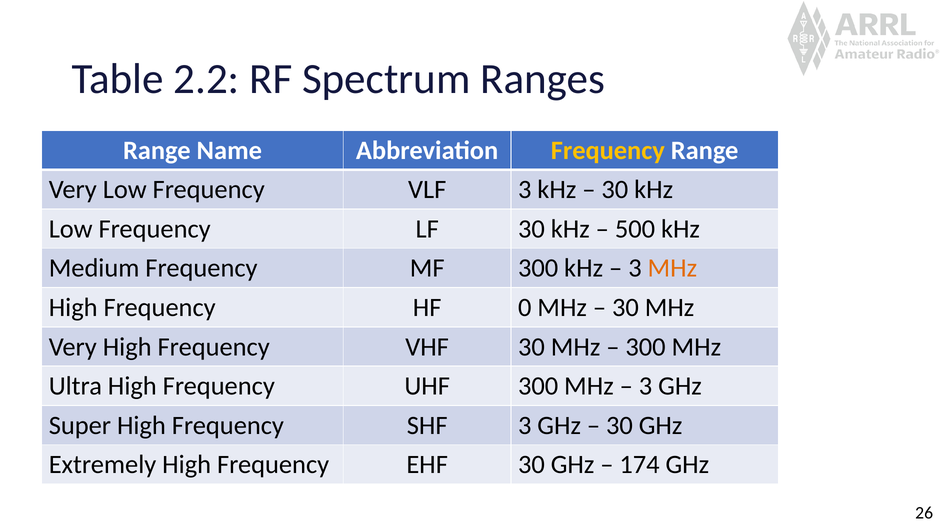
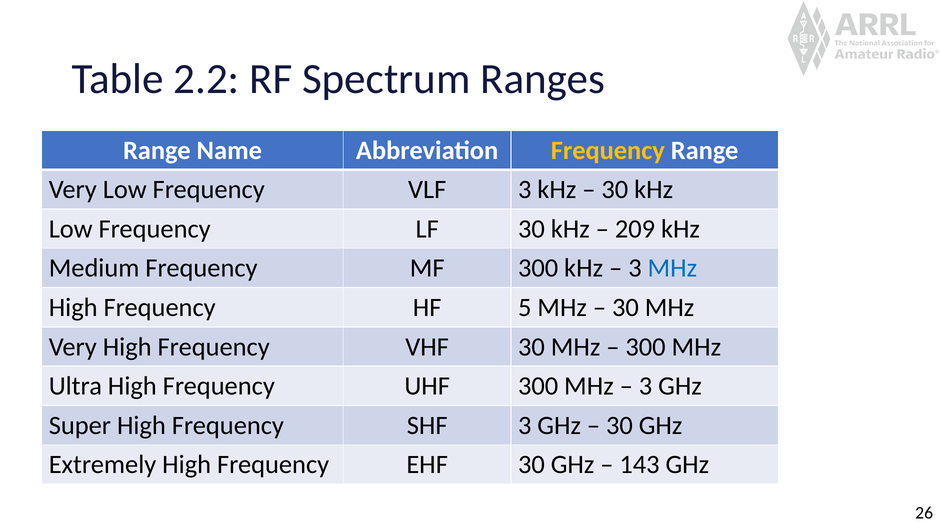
500: 500 -> 209
MHz at (672, 268) colour: orange -> blue
0: 0 -> 5
174: 174 -> 143
